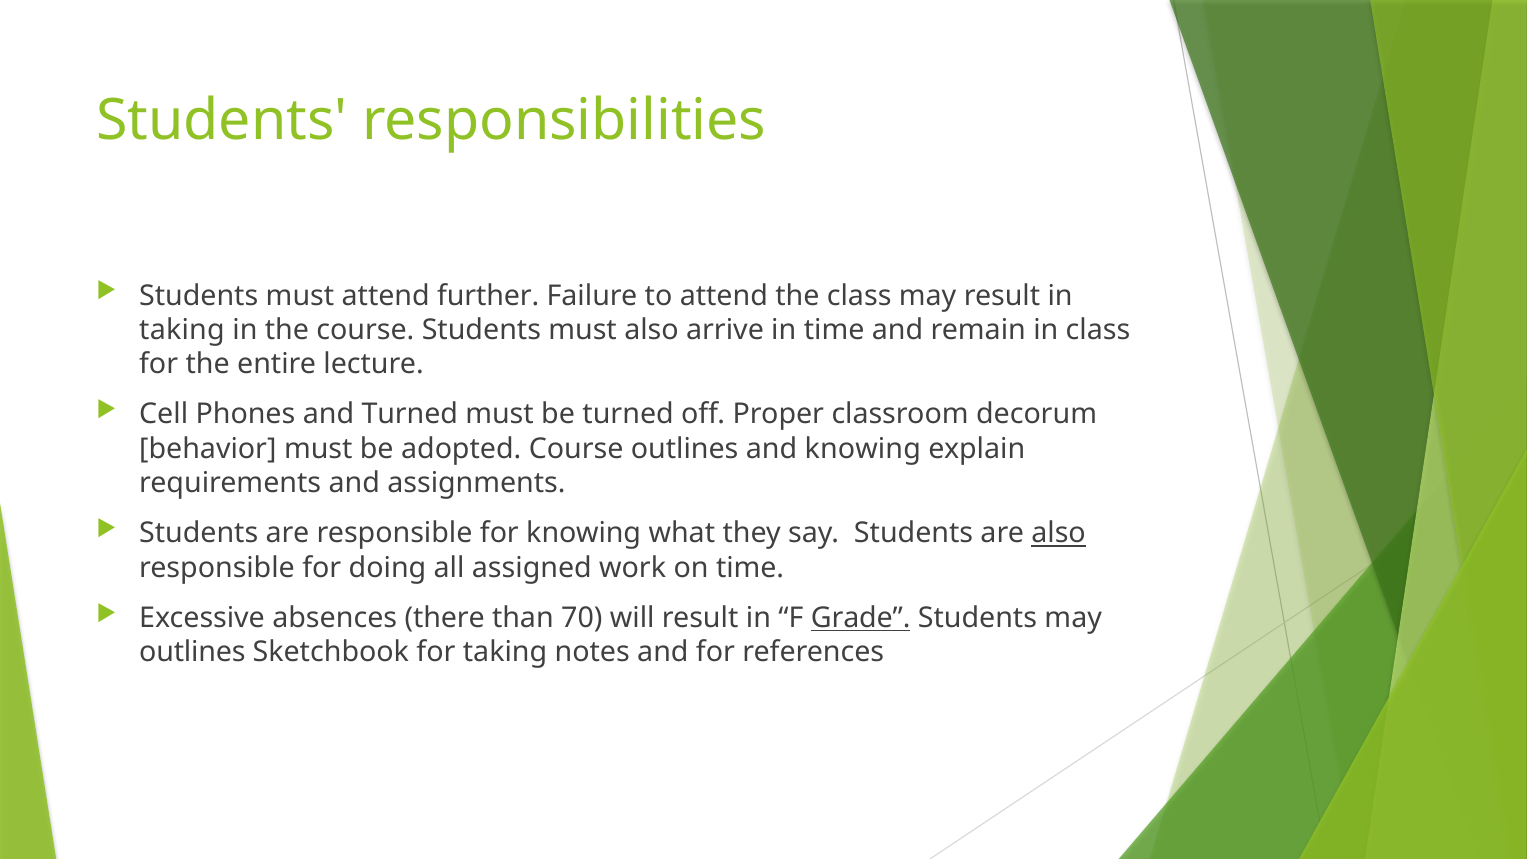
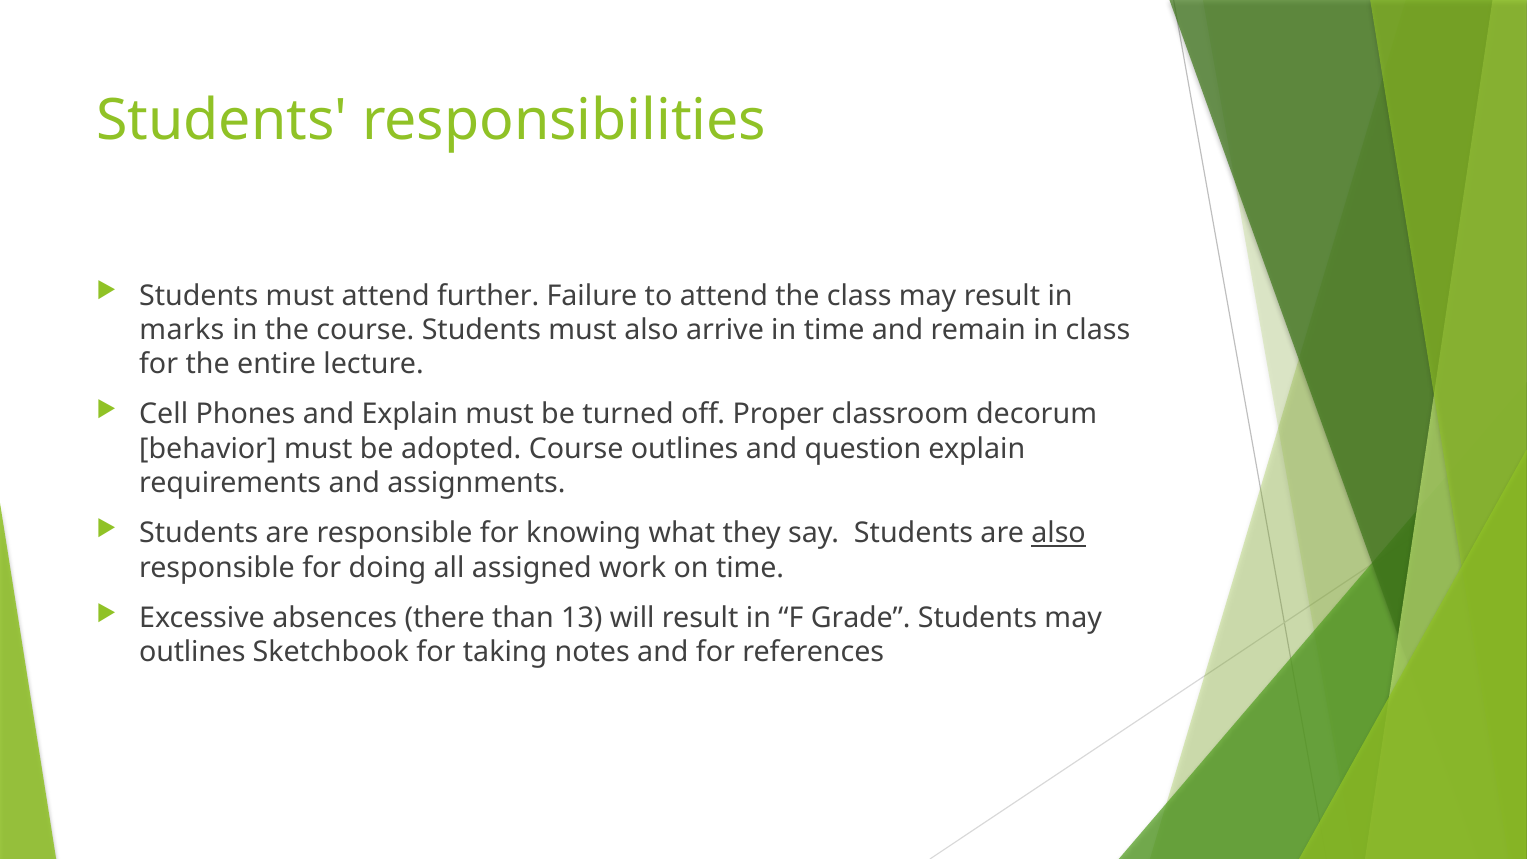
taking at (182, 330): taking -> marks
and Turned: Turned -> Explain
and knowing: knowing -> question
70: 70 -> 13
Grade underline: present -> none
